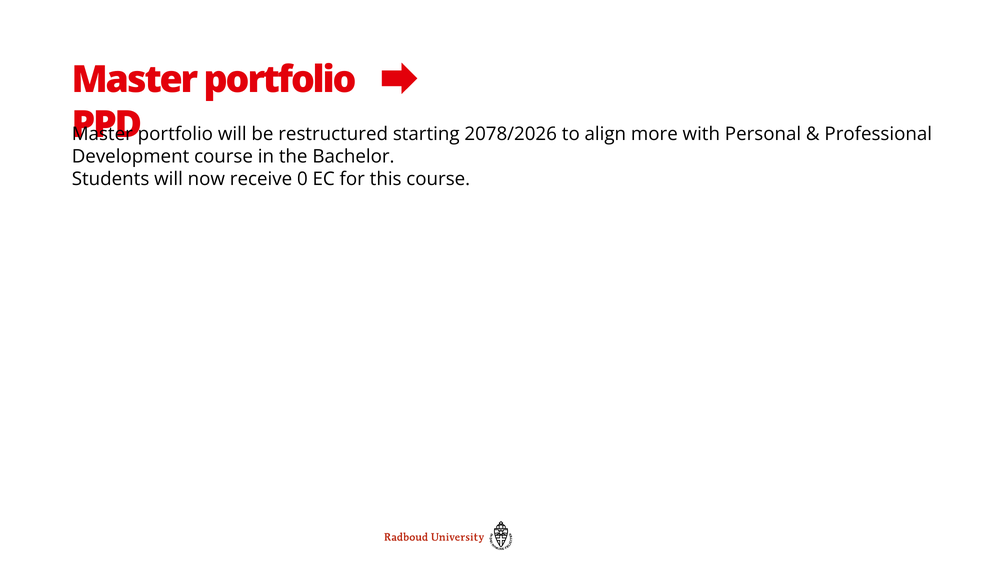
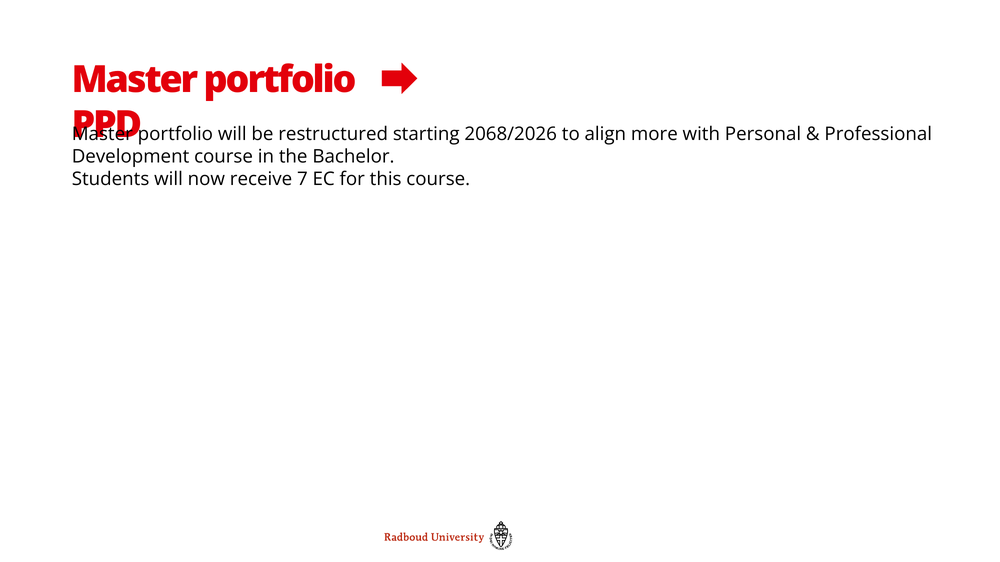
2078/2026: 2078/2026 -> 2068/2026
0: 0 -> 7
